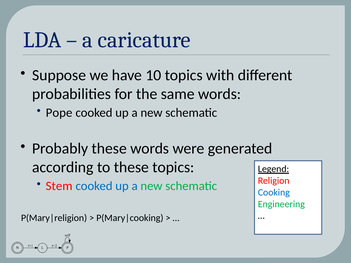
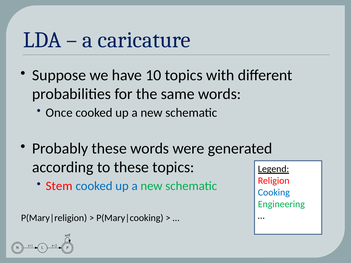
Pope: Pope -> Once
